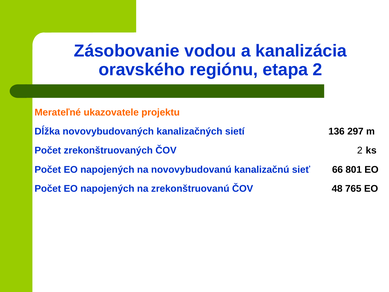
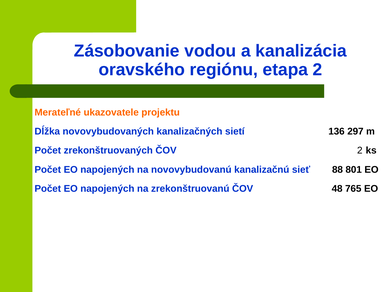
66: 66 -> 88
